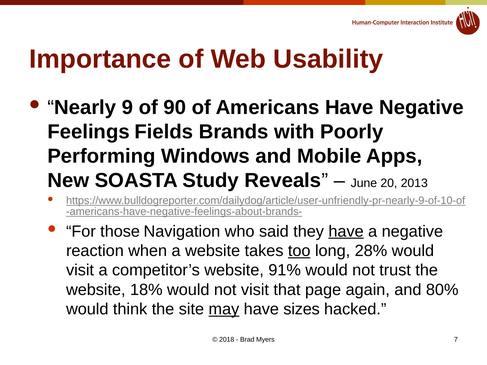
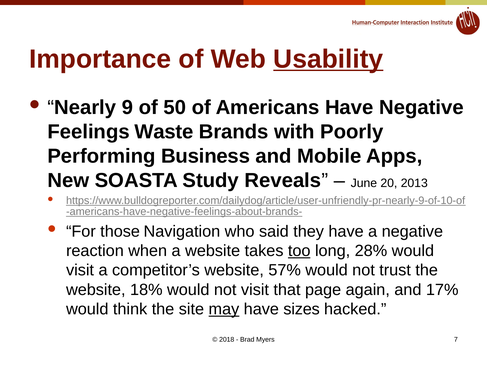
Usability underline: none -> present
90: 90 -> 50
Fields: Fields -> Waste
Windows: Windows -> Business
have at (346, 231) underline: present -> none
91%: 91% -> 57%
80%: 80% -> 17%
